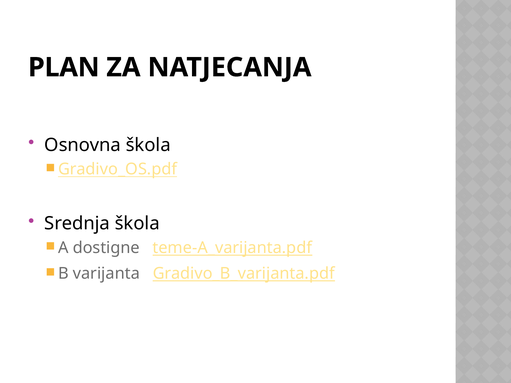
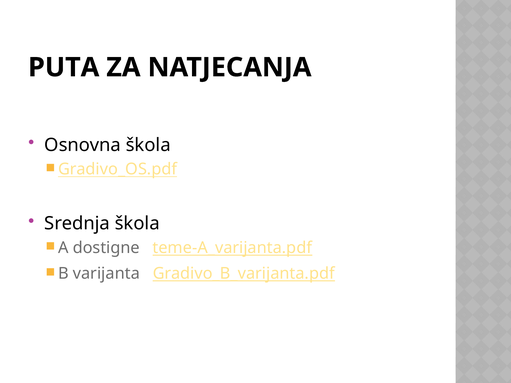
PLAN: PLAN -> PUTA
